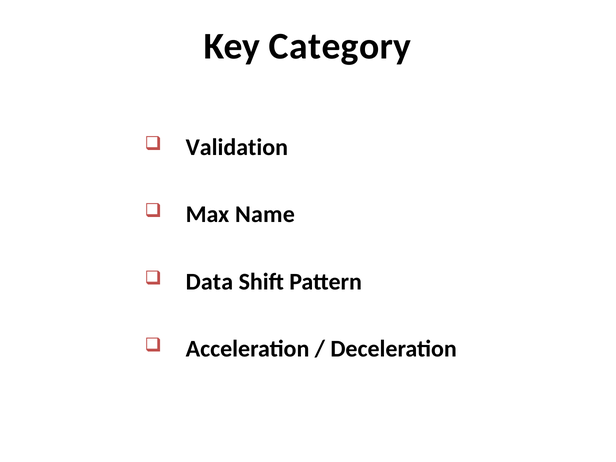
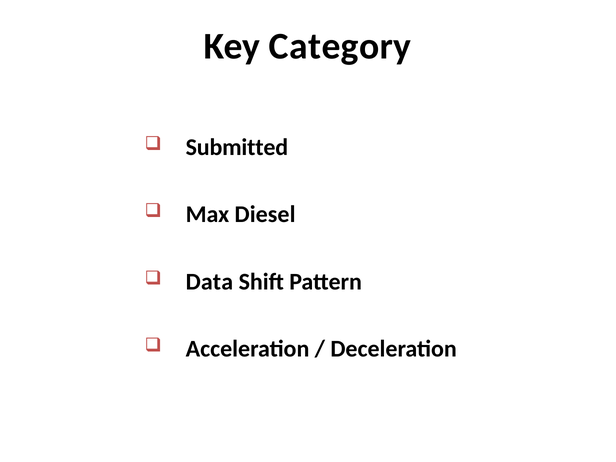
Validation: Validation -> Submitted
Name: Name -> Diesel
